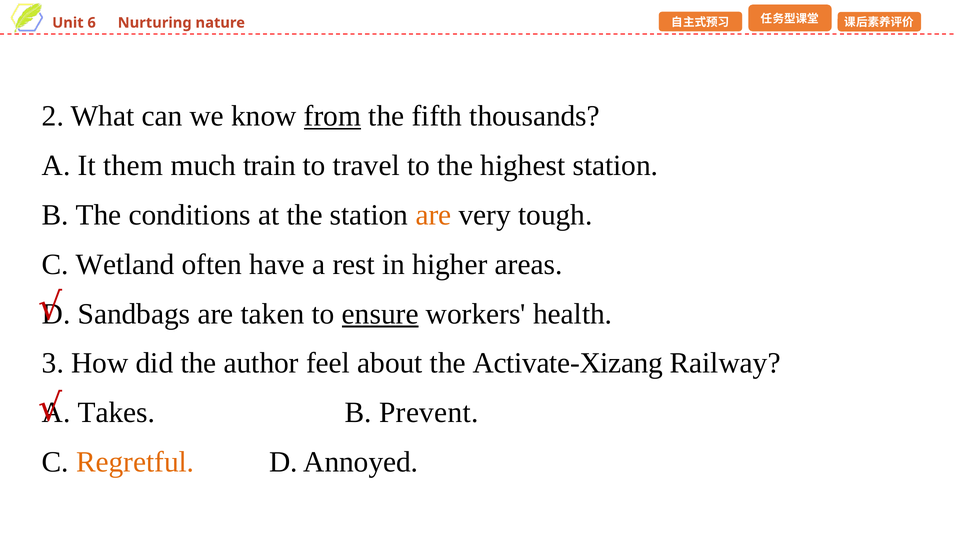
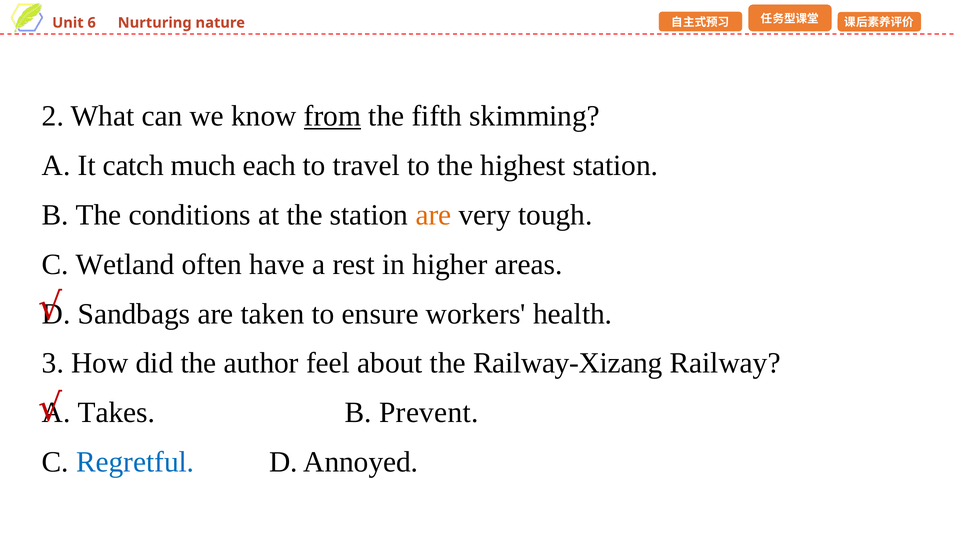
thousands: thousands -> skimming
them: them -> catch
train: train -> each
ensure underline: present -> none
Activate-Xizang: Activate-Xizang -> Railway-Xizang
Regretful colour: orange -> blue
